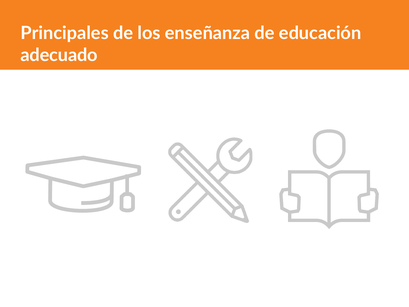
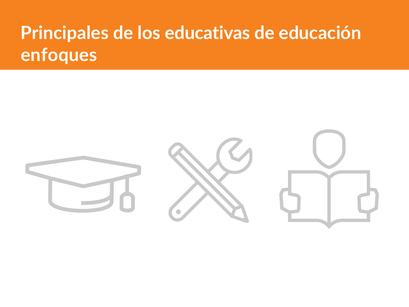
enseñanza: enseñanza -> educativas
adecuado: adecuado -> enfoques
